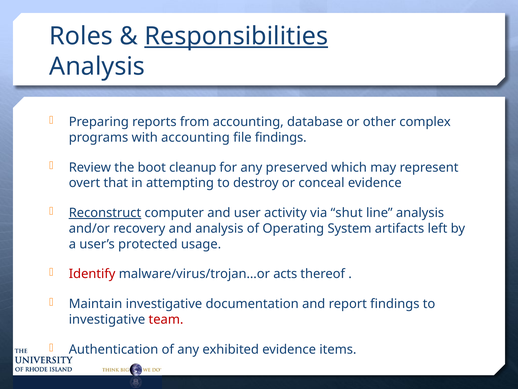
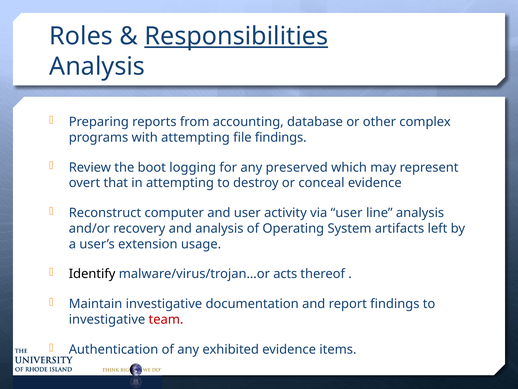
with accounting: accounting -> attempting
cleanup: cleanup -> logging
Reconstruct underline: present -> none
via shut: shut -> user
protected: protected -> extension
Identify colour: red -> black
